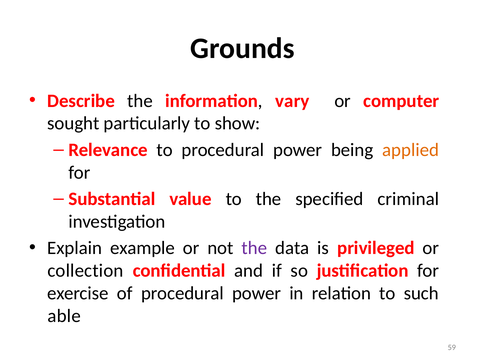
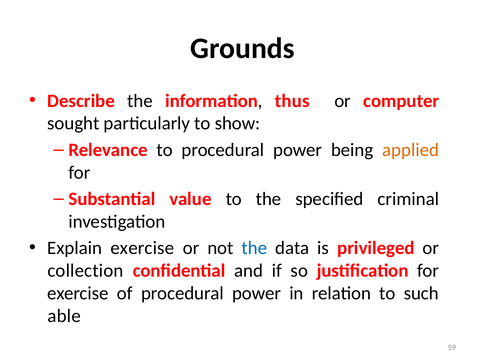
vary: vary -> thus
Explain example: example -> exercise
the at (254, 248) colour: purple -> blue
